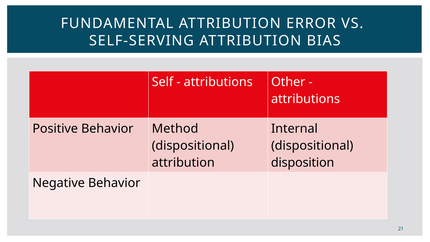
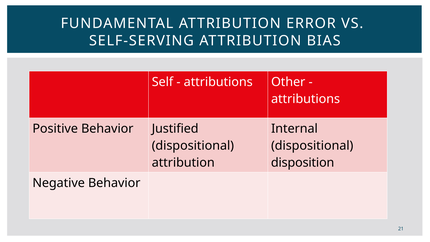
Method: Method -> Justified
